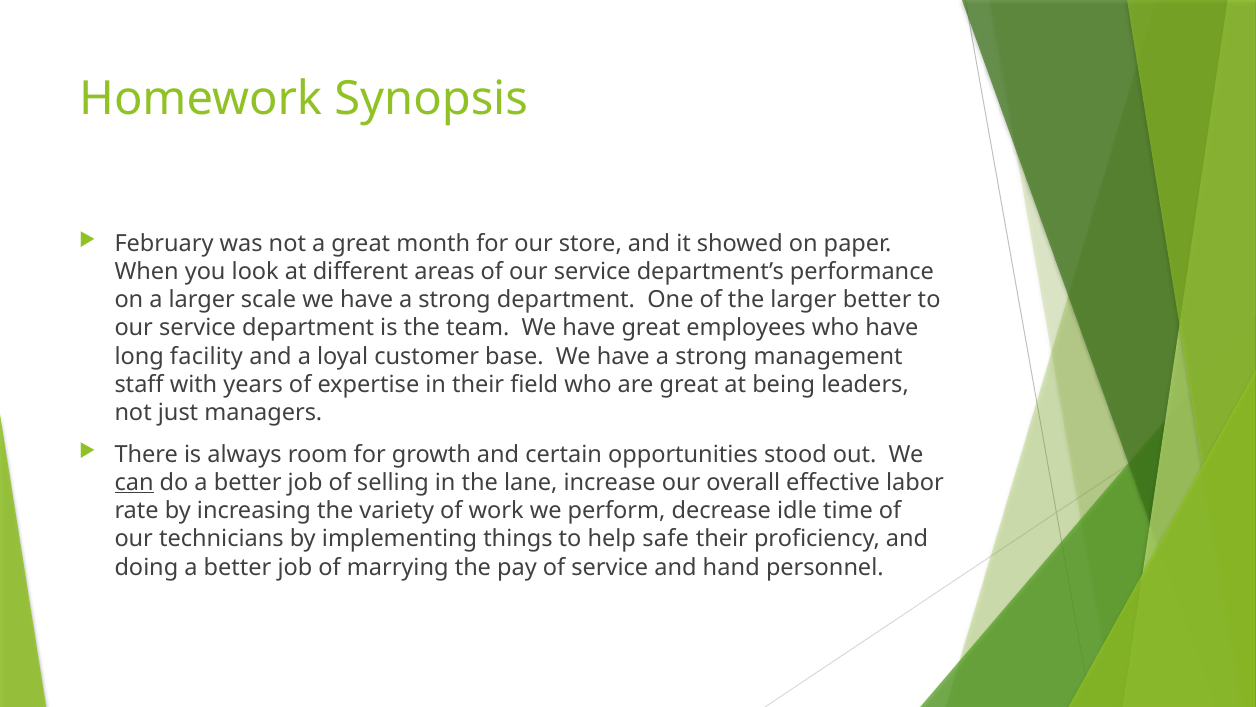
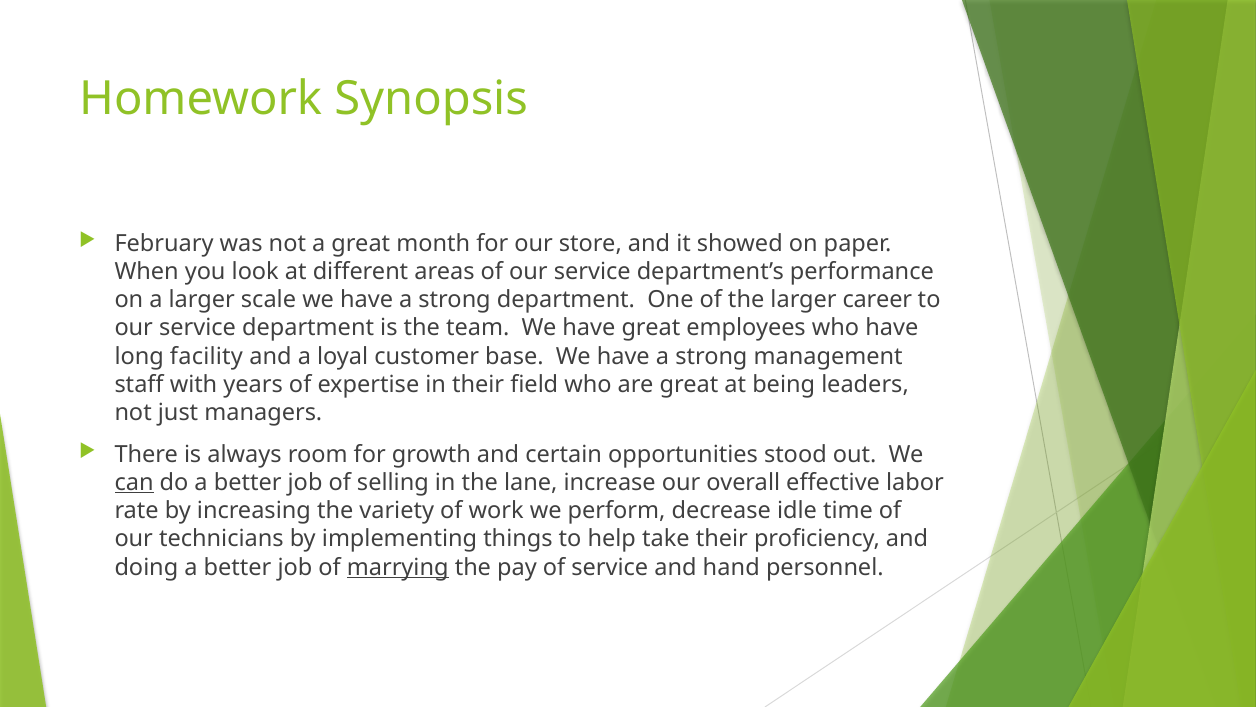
larger better: better -> career
safe: safe -> take
marrying underline: none -> present
